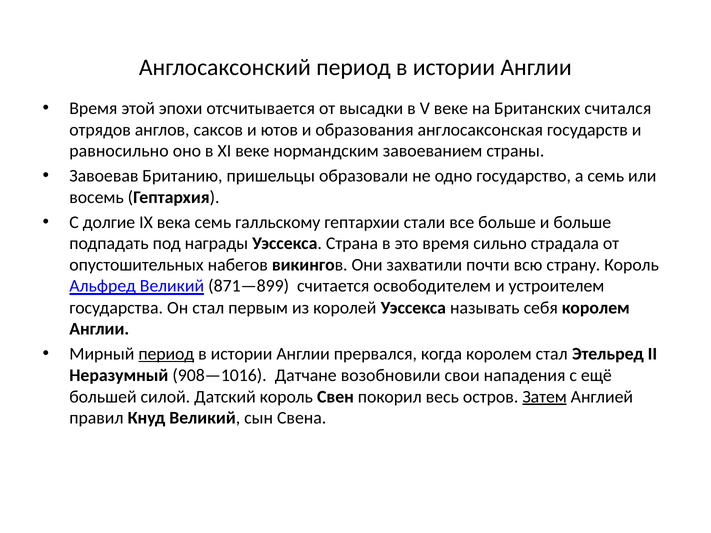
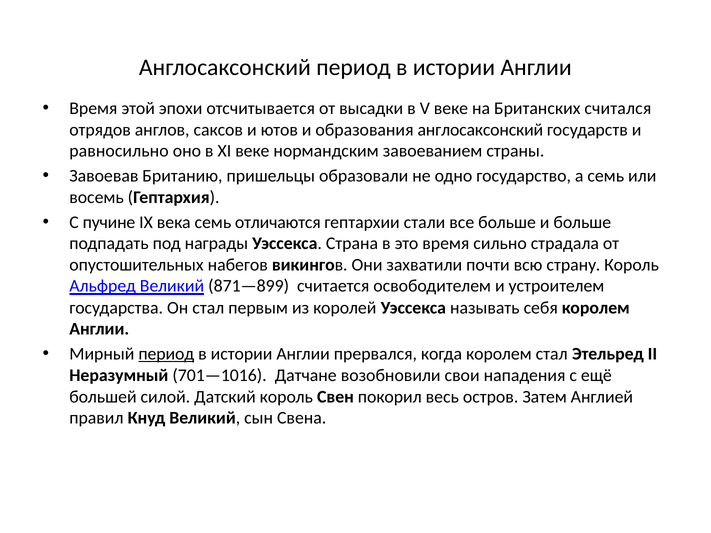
образования англосаксонская: англосаксонская -> англосаксонский
долгие: долгие -> пучине
галльскому: галльскому -> отличаются
908—1016: 908—1016 -> 701—1016
Затем underline: present -> none
